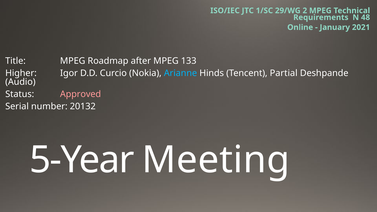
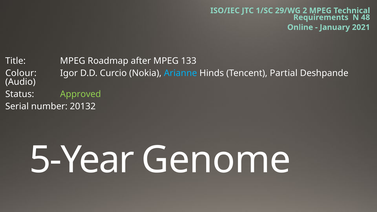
Higher: Higher -> Colour
Approved colour: pink -> light green
Meeting: Meeting -> Genome
